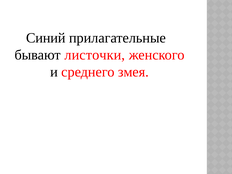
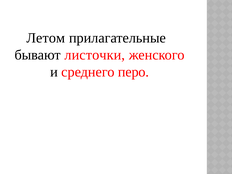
Синий: Синий -> Летом
змея: змея -> перо
